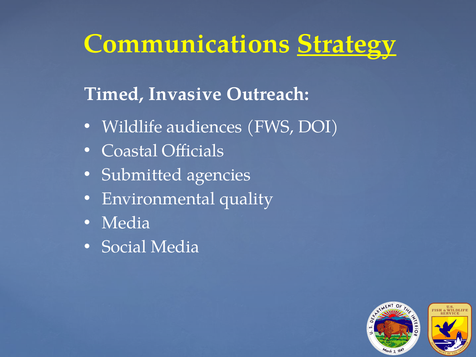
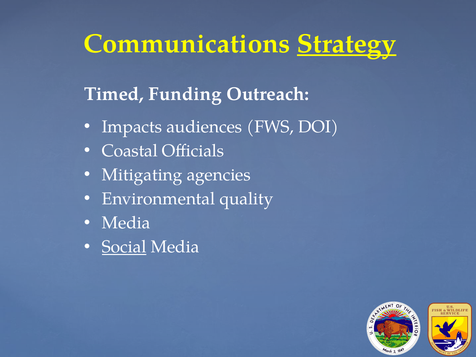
Invasive: Invasive -> Funding
Wildlife: Wildlife -> Impacts
Submitted: Submitted -> Mitigating
Social underline: none -> present
